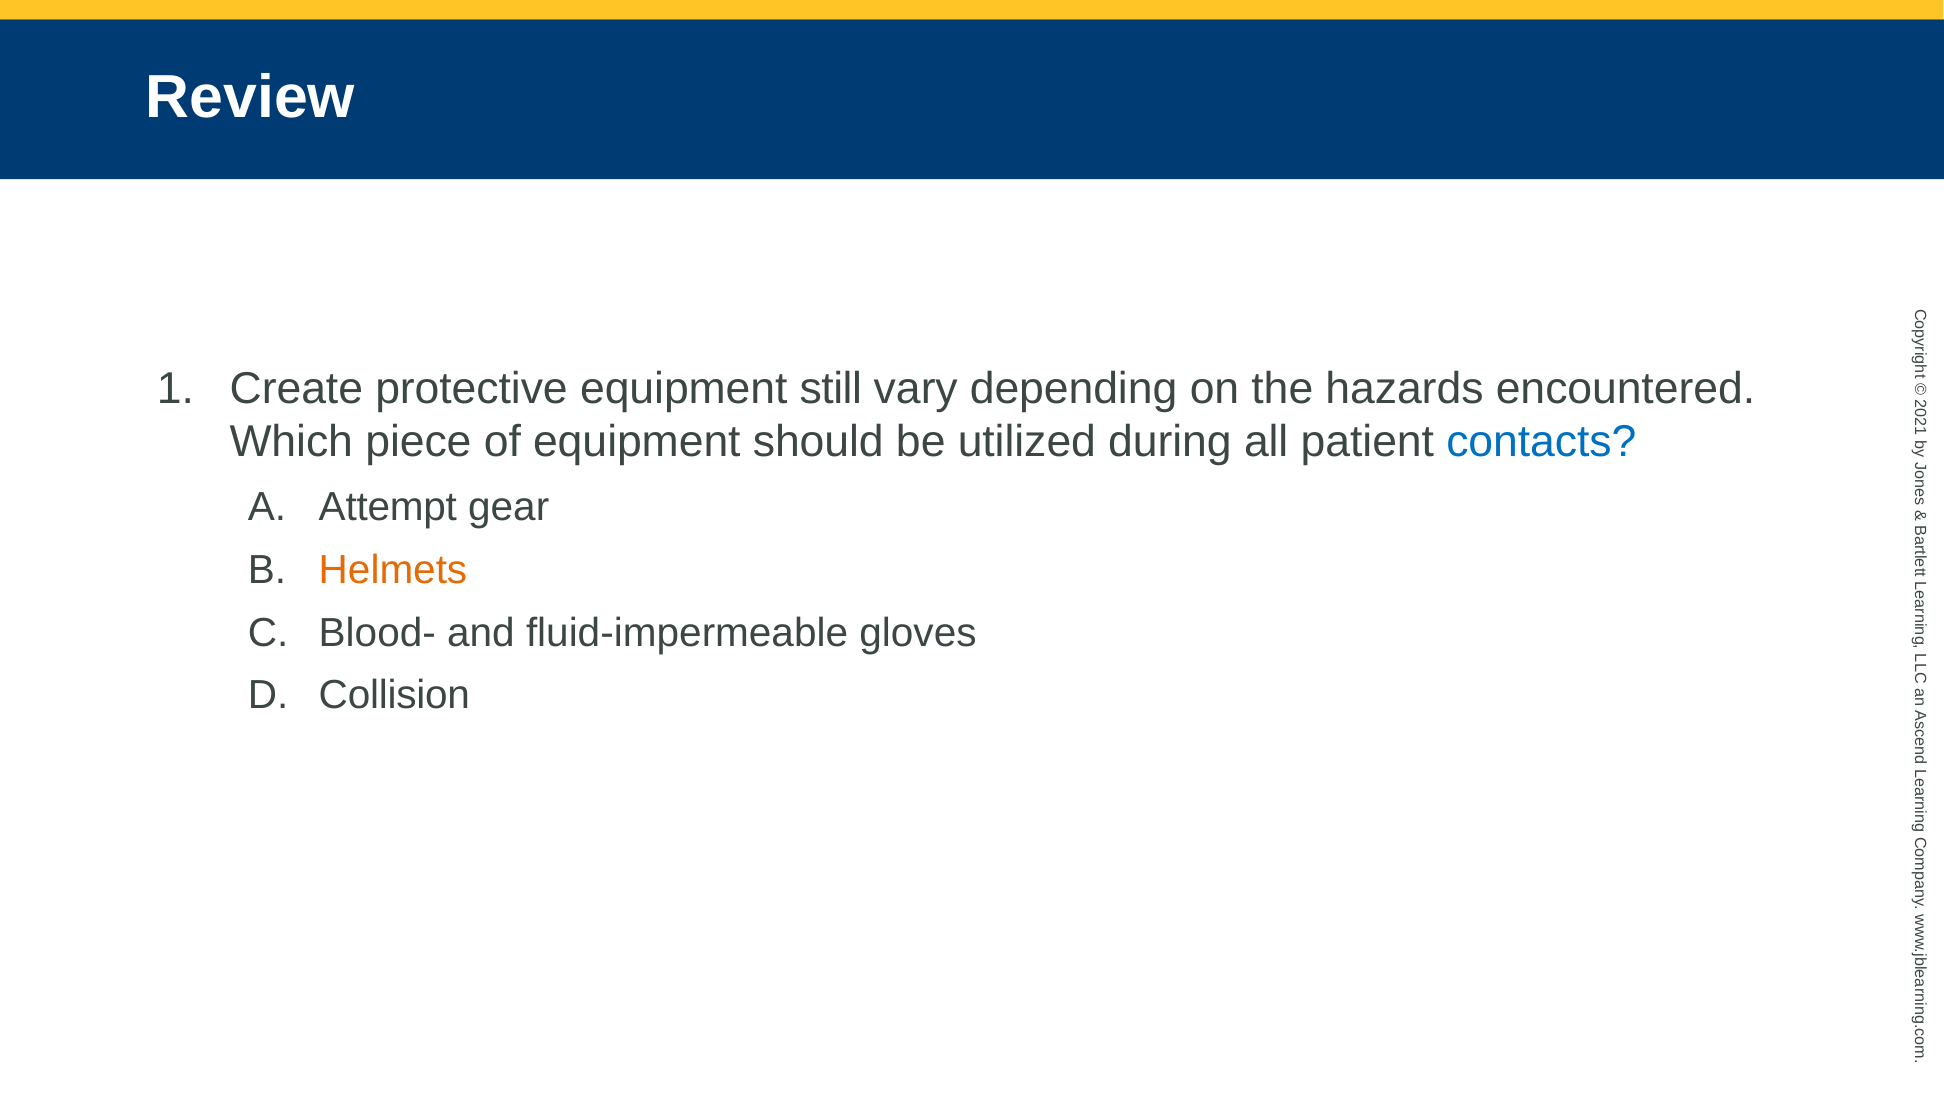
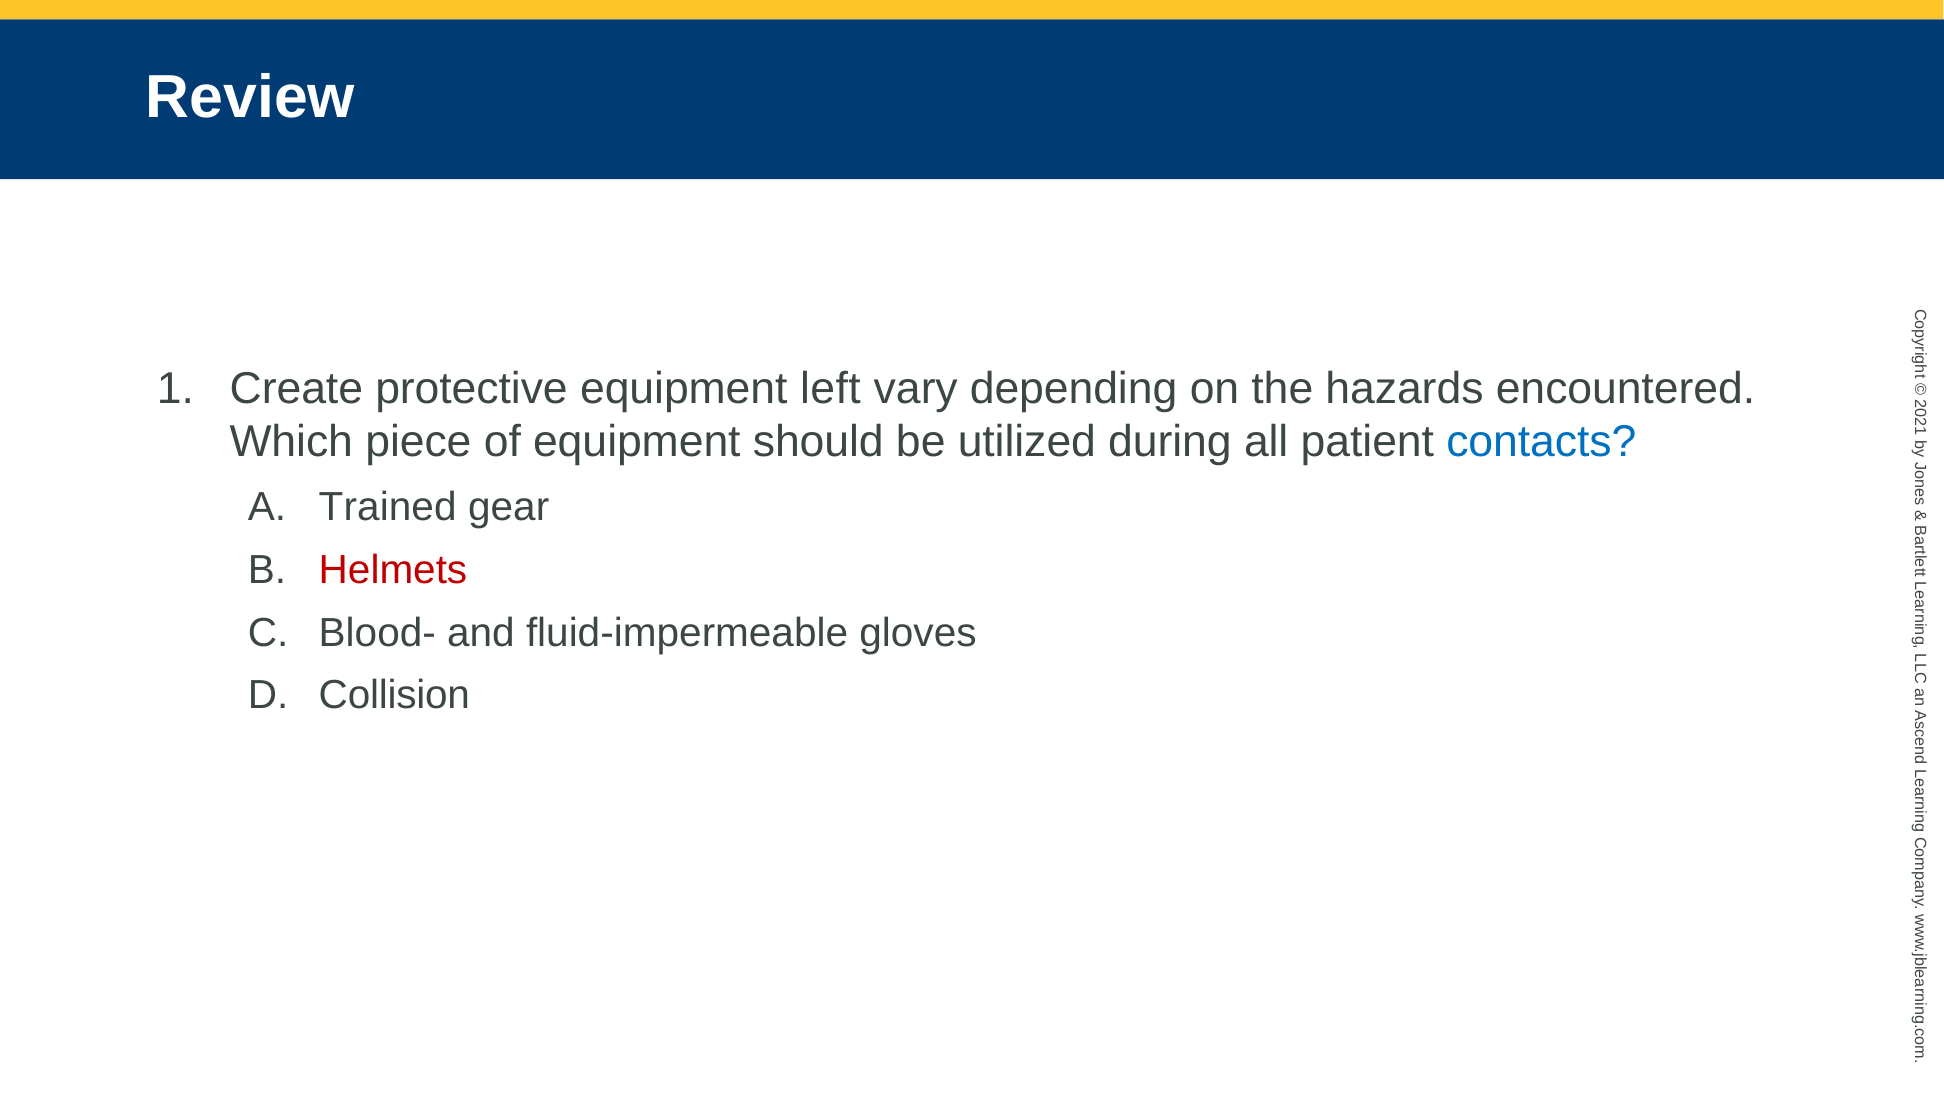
still: still -> left
Attempt: Attempt -> Trained
Helmets colour: orange -> red
